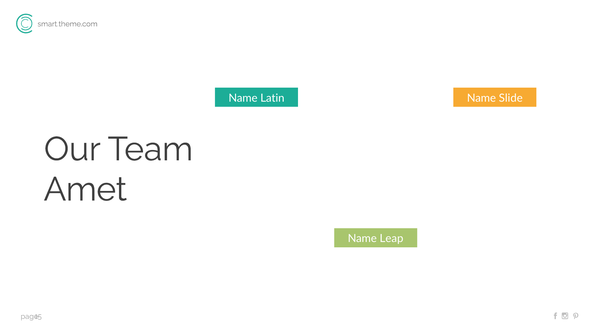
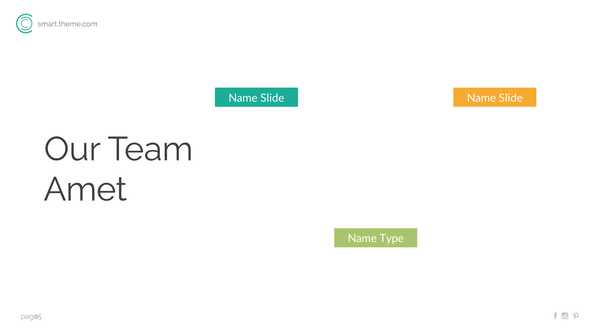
Latin at (272, 98): Latin -> Slide
Leap: Leap -> Type
